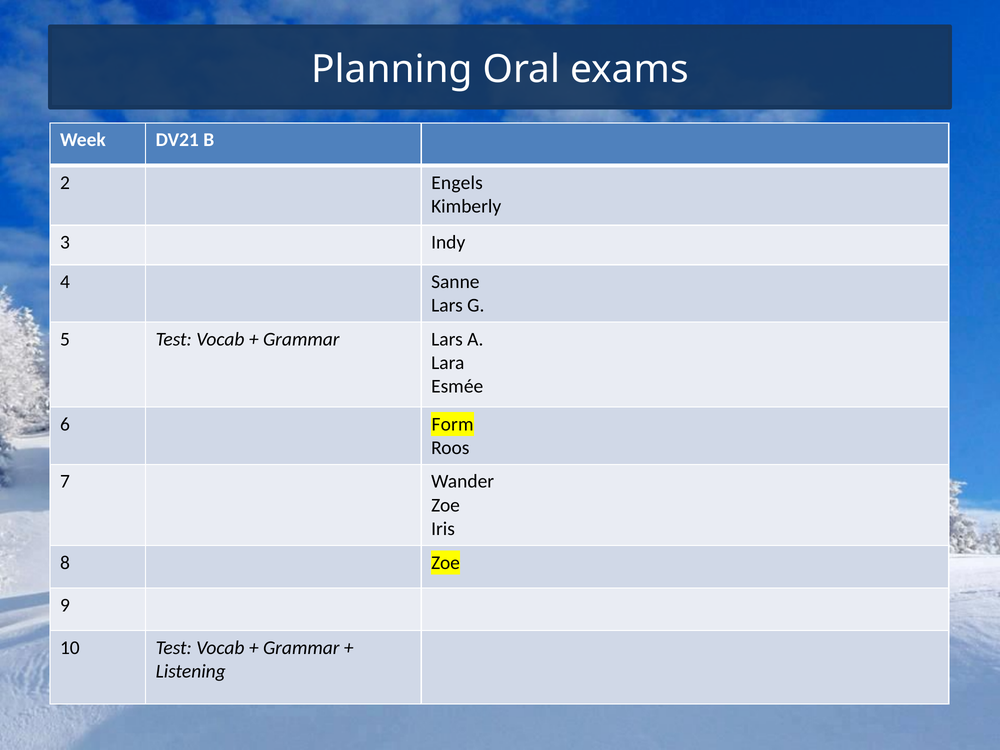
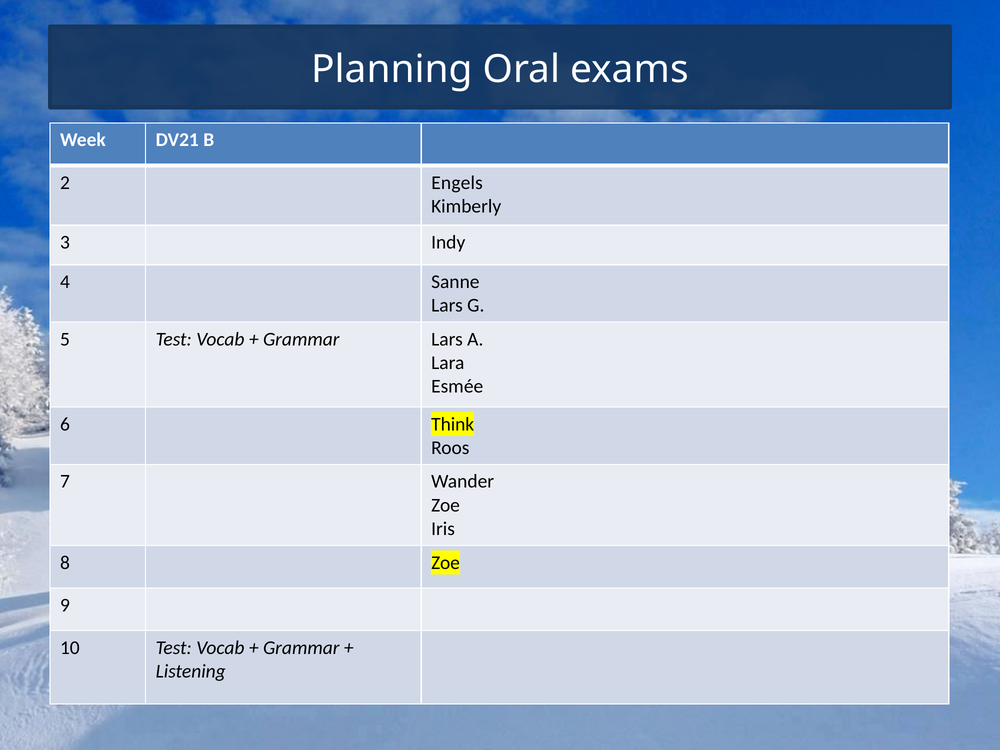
Form: Form -> Think
